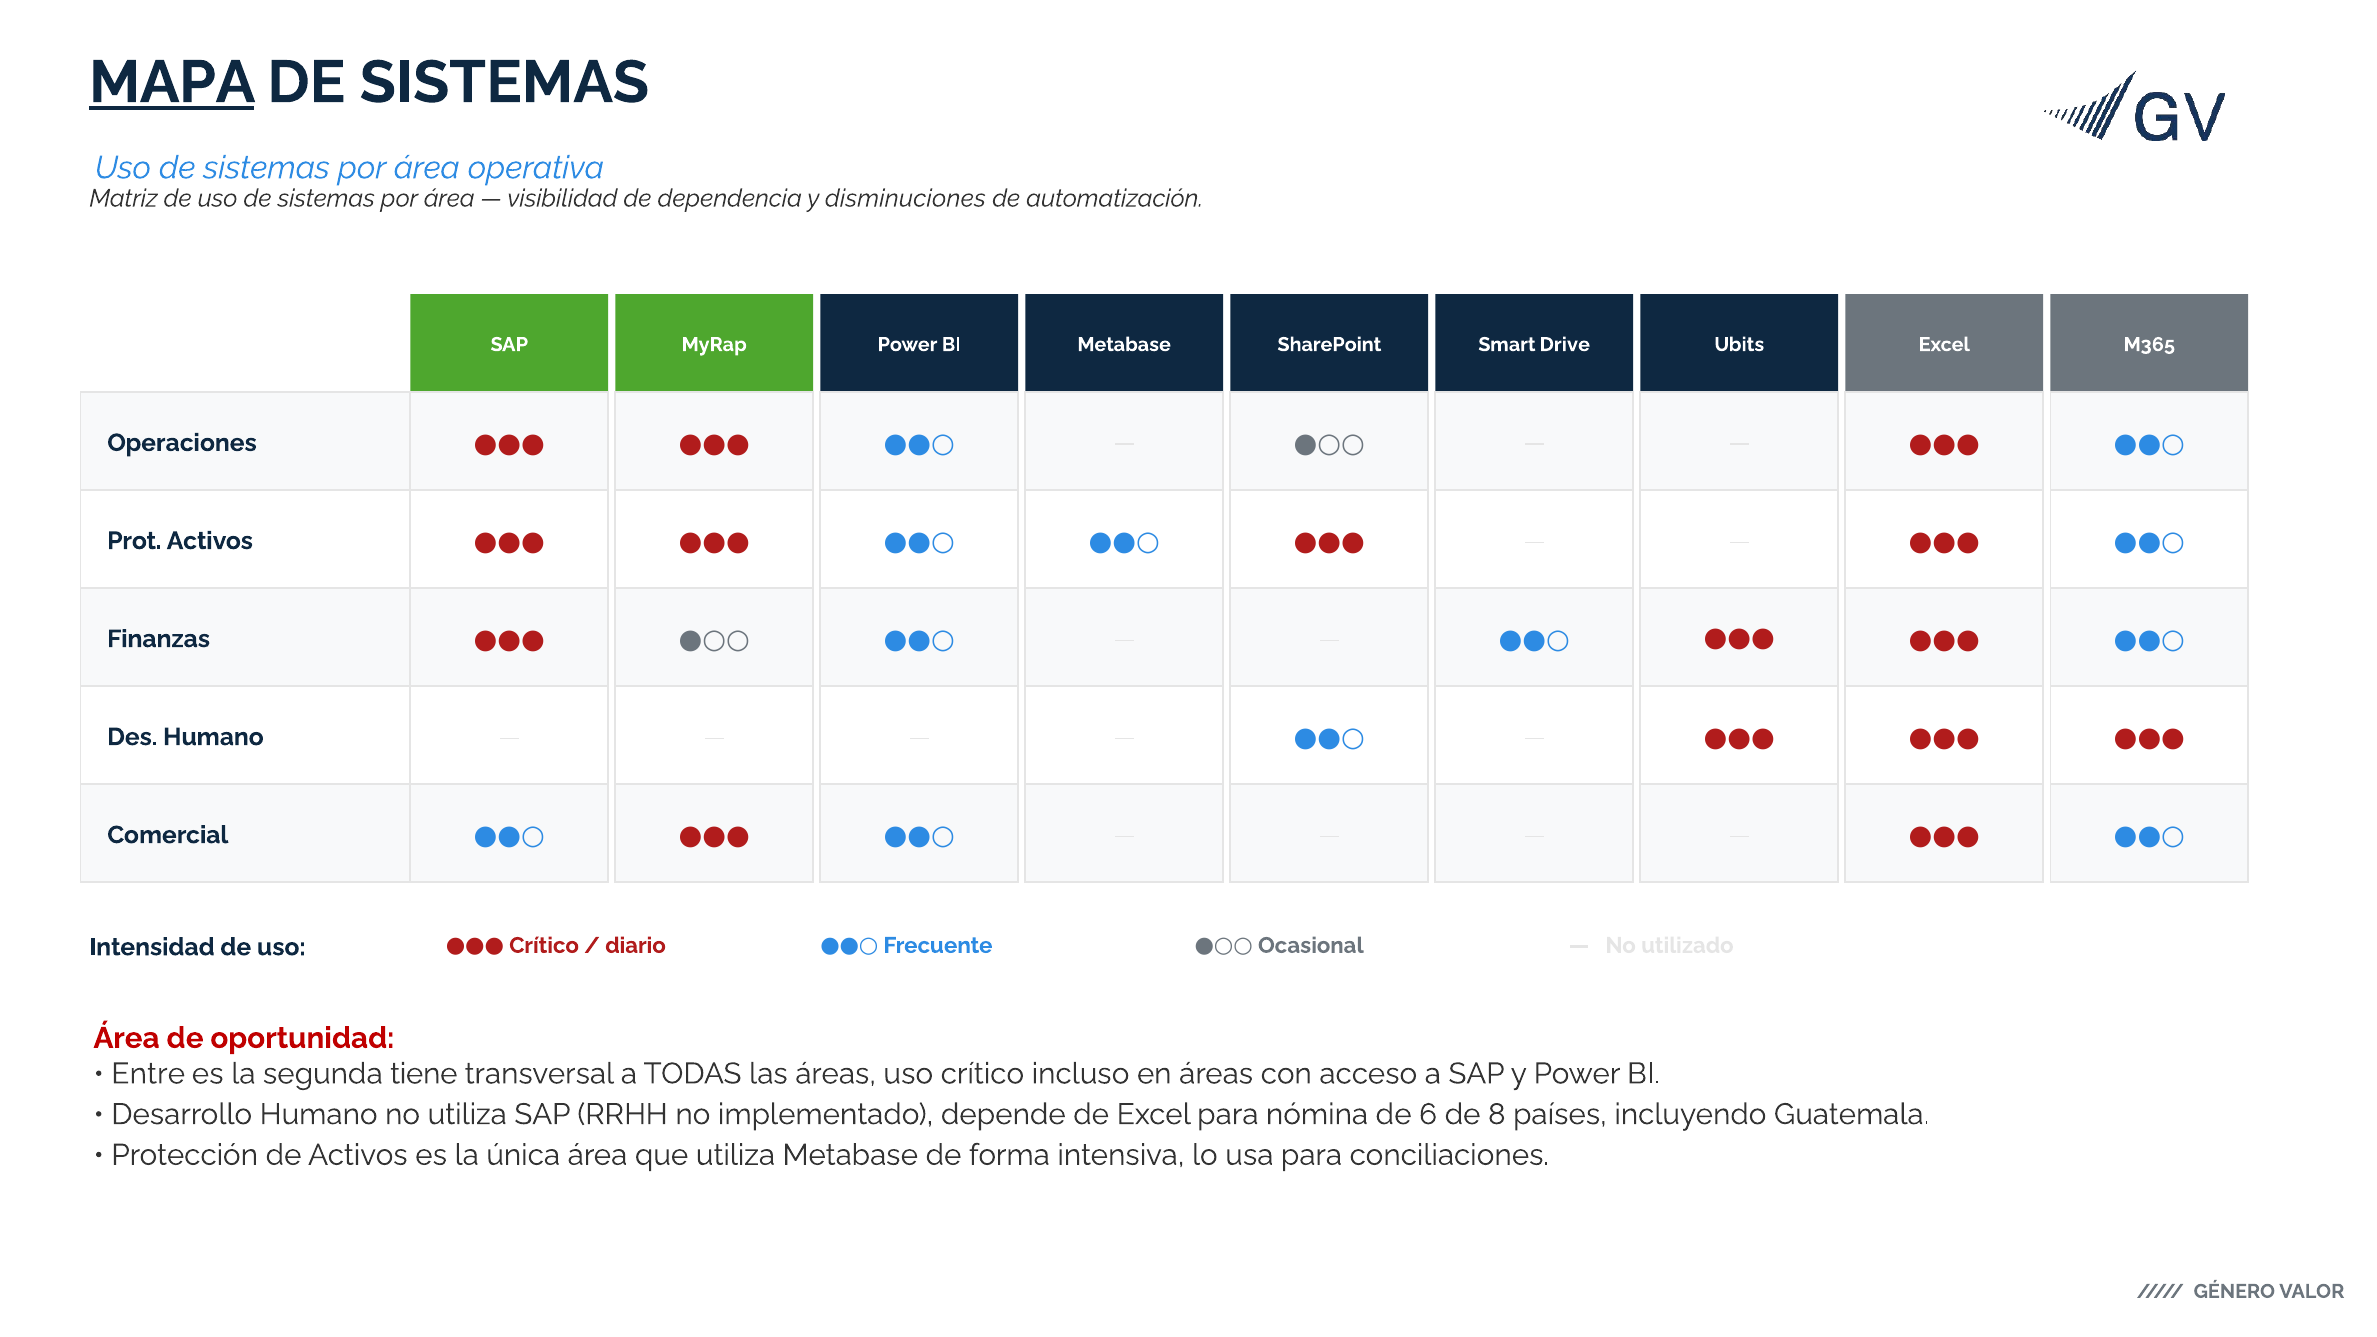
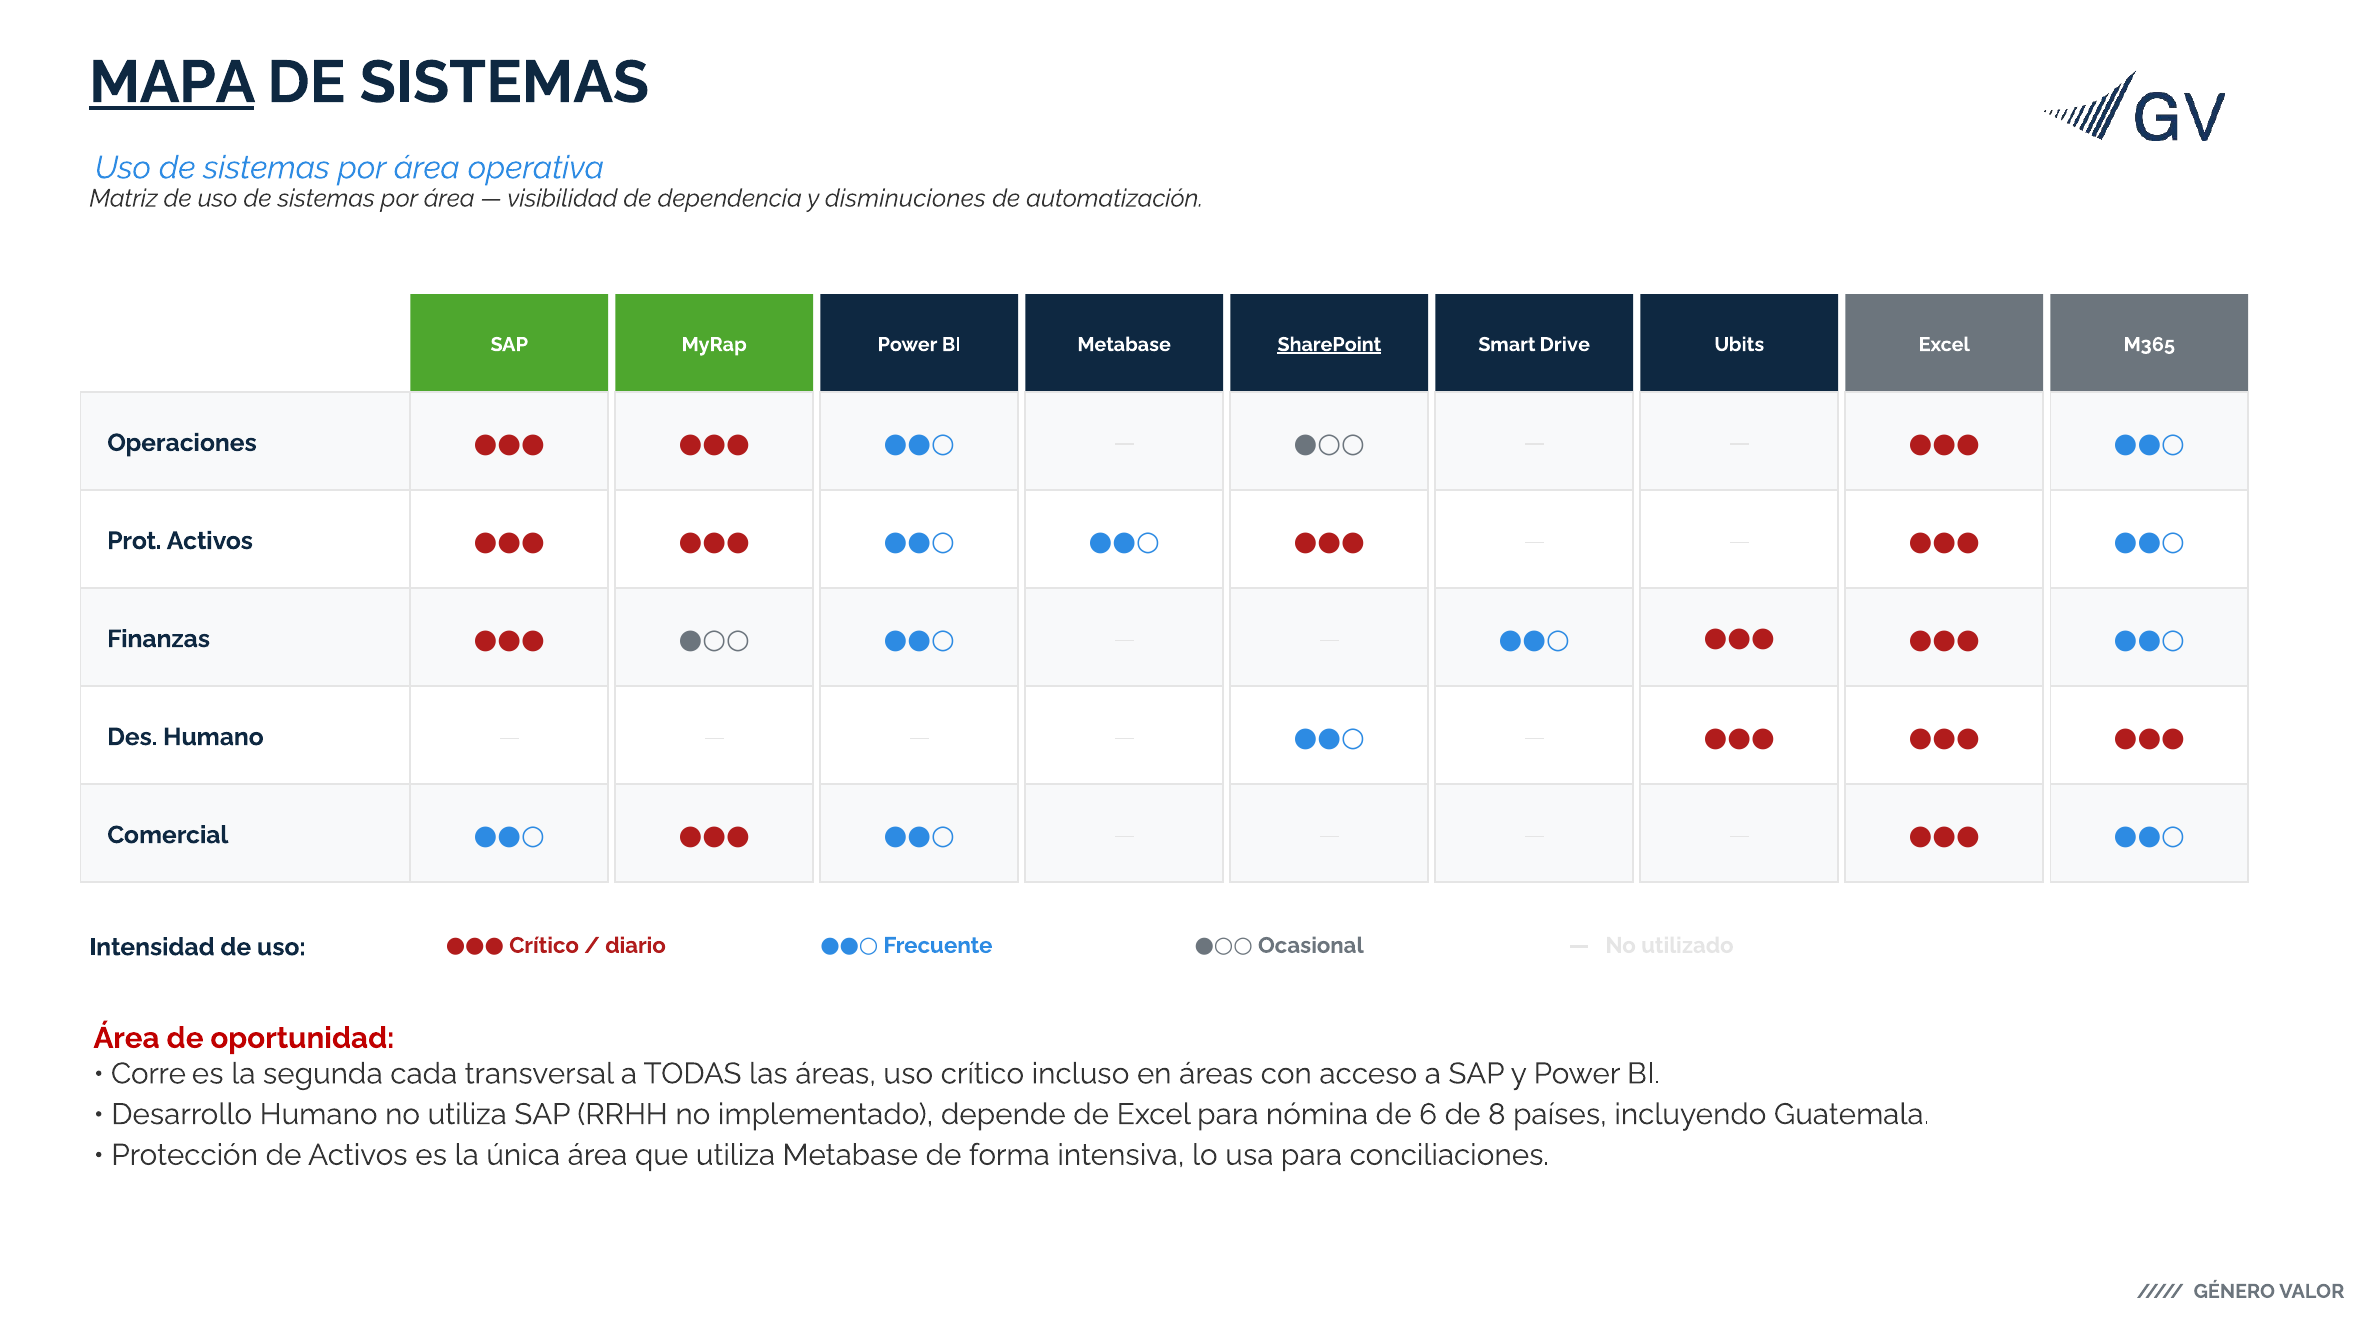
SharePoint underline: none -> present
Entre: Entre -> Corre
tiene: tiene -> cada
